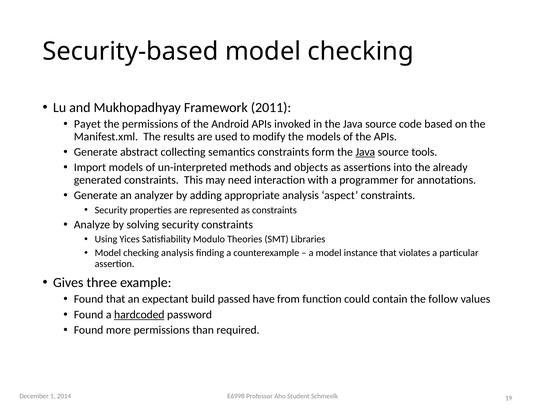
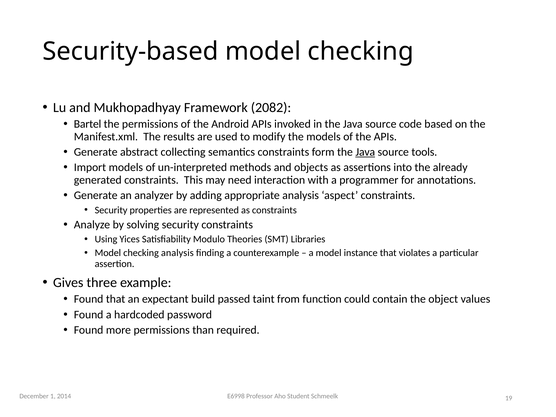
2011: 2011 -> 2082
Payet: Payet -> Bartel
have: have -> taint
follow: follow -> object
hardcoded underline: present -> none
